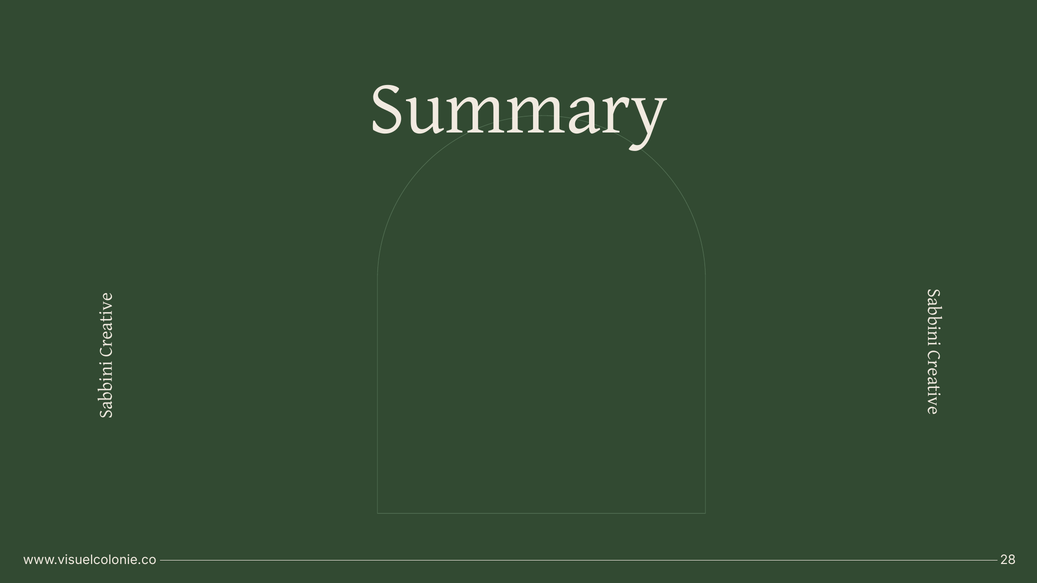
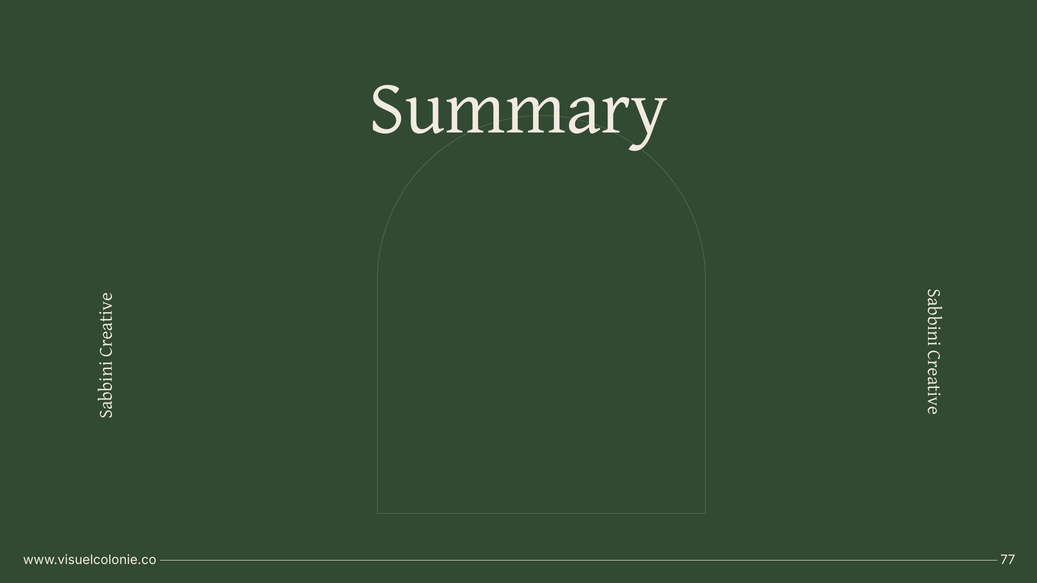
28: 28 -> 77
